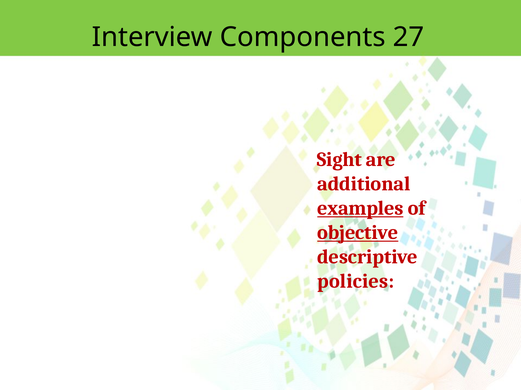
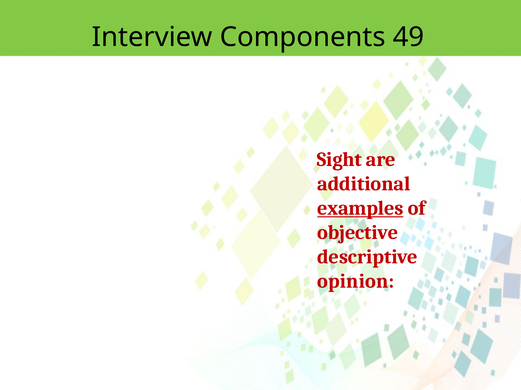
27: 27 -> 49
objective underline: present -> none
policies: policies -> opinion
